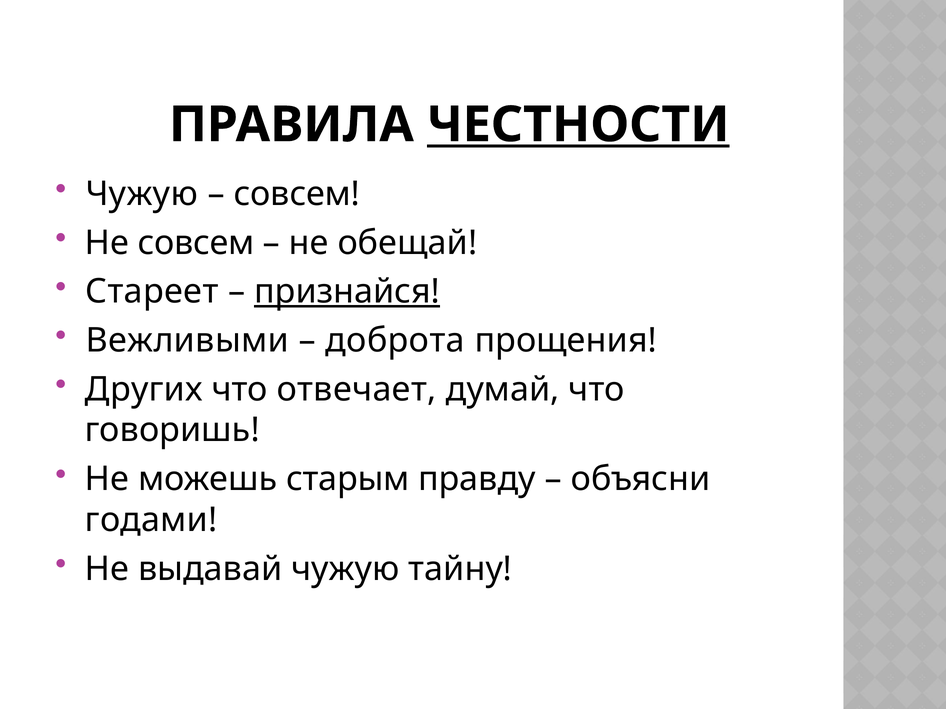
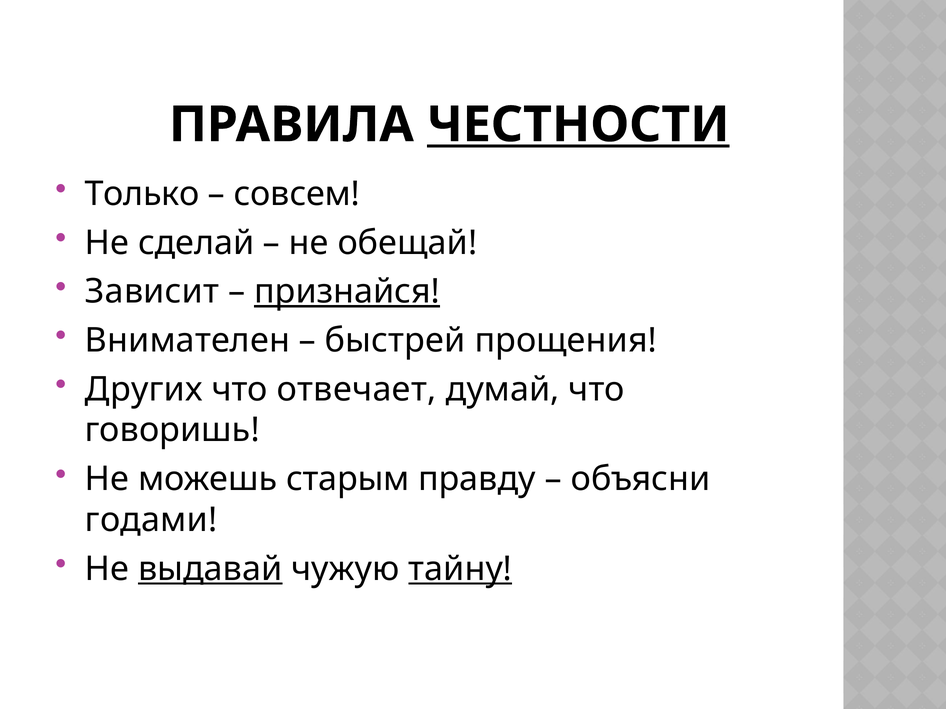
Чужую at (142, 194): Чужую -> Только
Не совсем: совсем -> сделай
Стареет: Стареет -> Зависит
Вежливыми: Вежливыми -> Внимателен
доброта: доброта -> быстрей
выдавай underline: none -> present
тайну underline: none -> present
